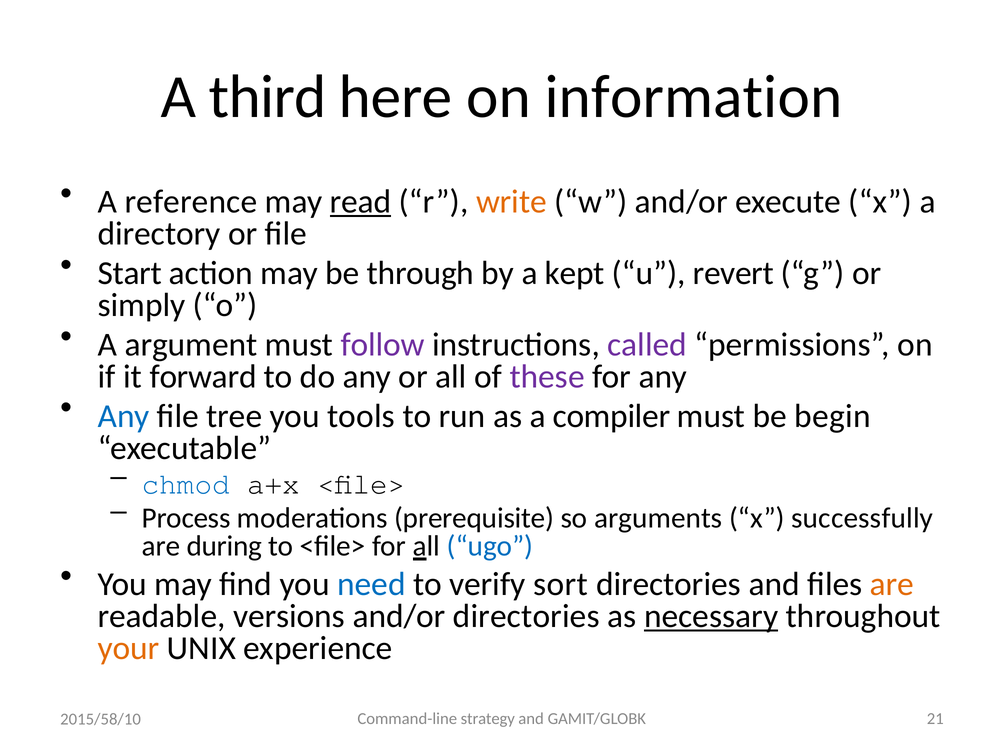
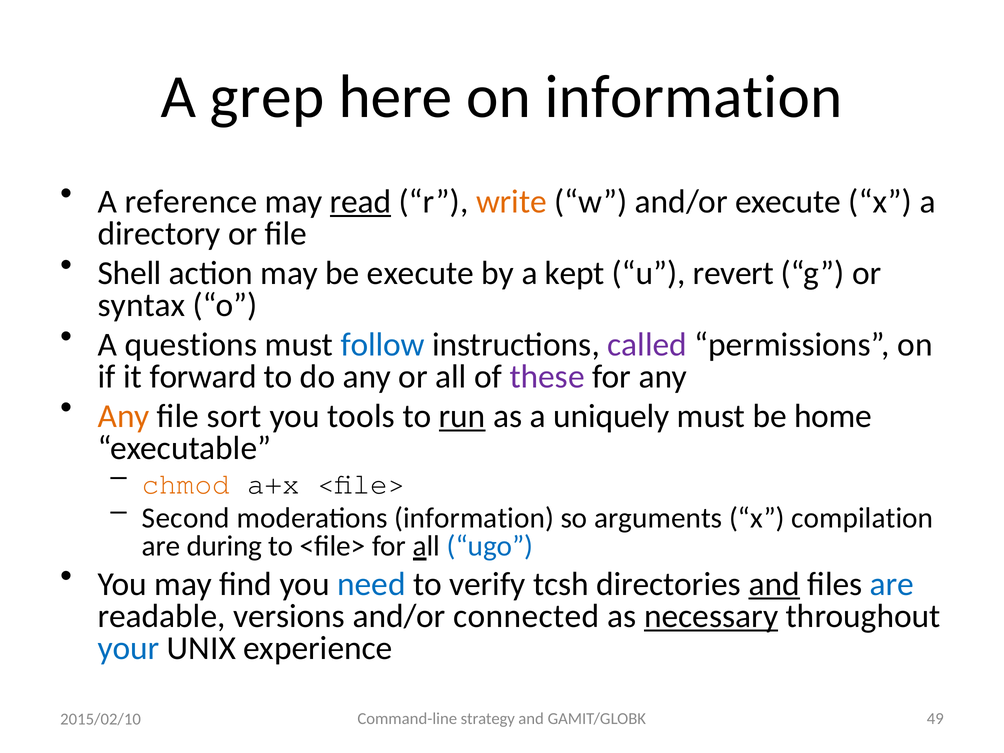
third: third -> grep
Start: Start -> Shell
be through: through -> execute
simply: simply -> syntax
argument: argument -> questions
follow colour: purple -> blue
Any at (124, 416) colour: blue -> orange
tree: tree -> sort
run underline: none -> present
compiler: compiler -> uniquely
begin: begin -> home
chmod colour: blue -> orange
Process: Process -> Second
moderations prerequisite: prerequisite -> information
successfully: successfully -> compilation
sort: sort -> tcsh
and at (774, 584) underline: none -> present
are at (892, 584) colour: orange -> blue
and/or directories: directories -> connected
your colour: orange -> blue
21: 21 -> 49
2015/58/10: 2015/58/10 -> 2015/02/10
